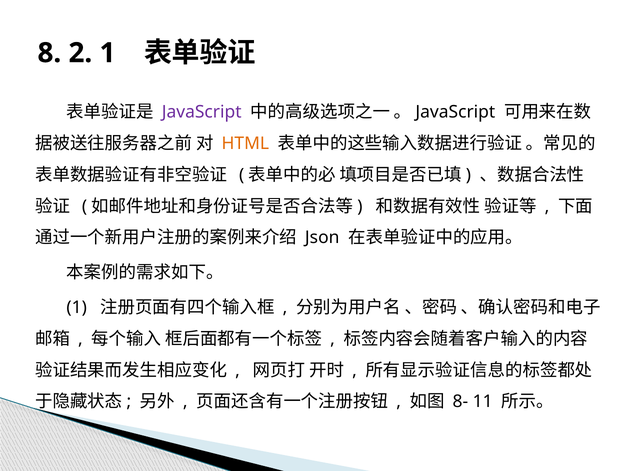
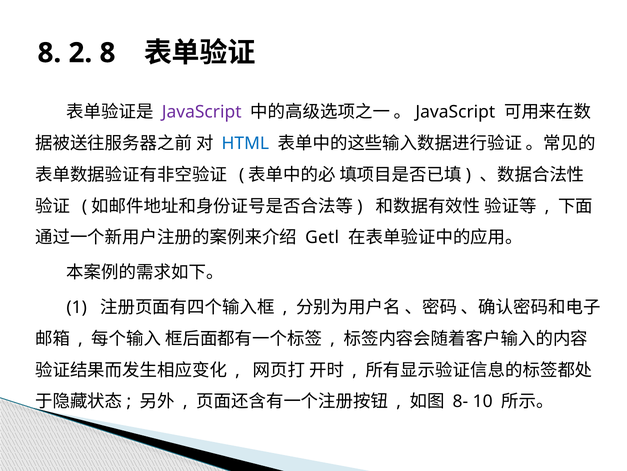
2 1: 1 -> 8
HTML colour: orange -> blue
Json: Json -> Getl
11: 11 -> 10
